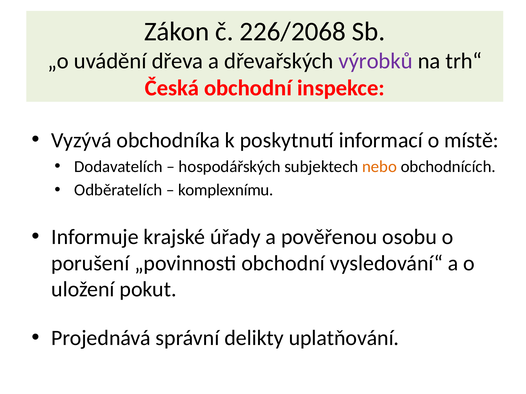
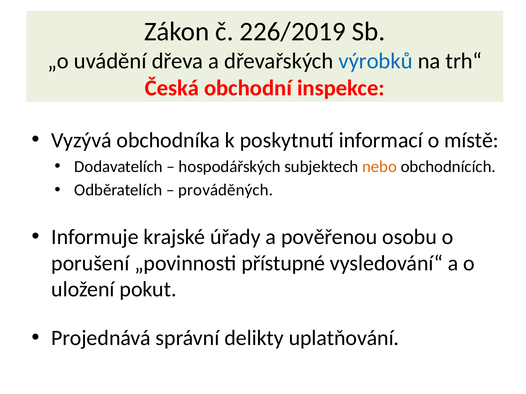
226/2068: 226/2068 -> 226/2019
výrobků colour: purple -> blue
komplexnímu: komplexnímu -> prováděných
„povinnosti obchodní: obchodní -> přístupné
